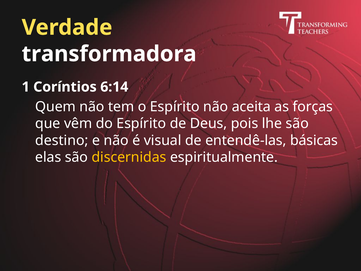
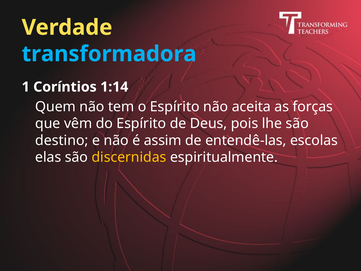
transformadora colour: white -> light blue
6:14: 6:14 -> 1:14
visual: visual -> assim
básicas: básicas -> escolas
